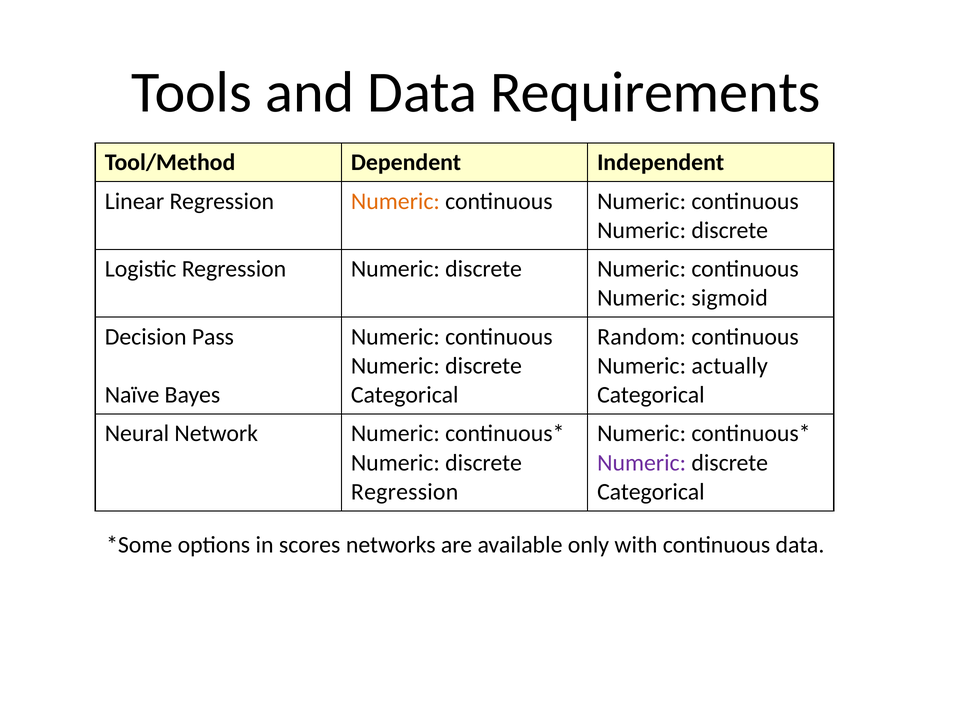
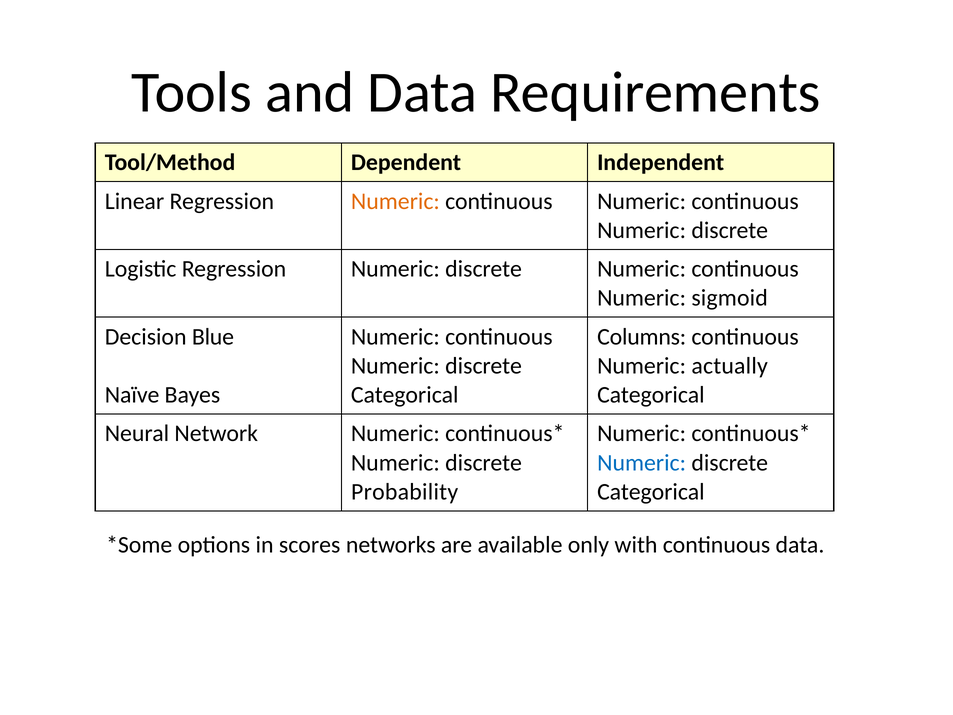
Pass: Pass -> Blue
Random: Random -> Columns
Numeric at (642, 463) colour: purple -> blue
Regression at (405, 492): Regression -> Probability
